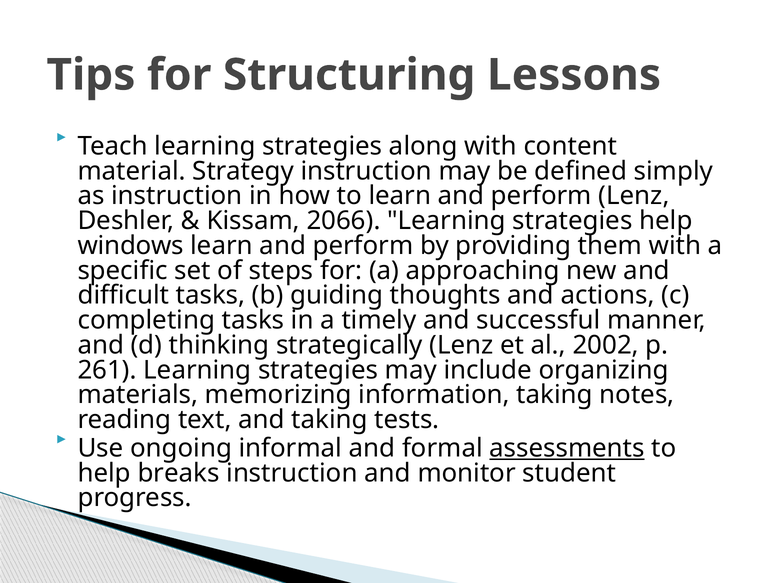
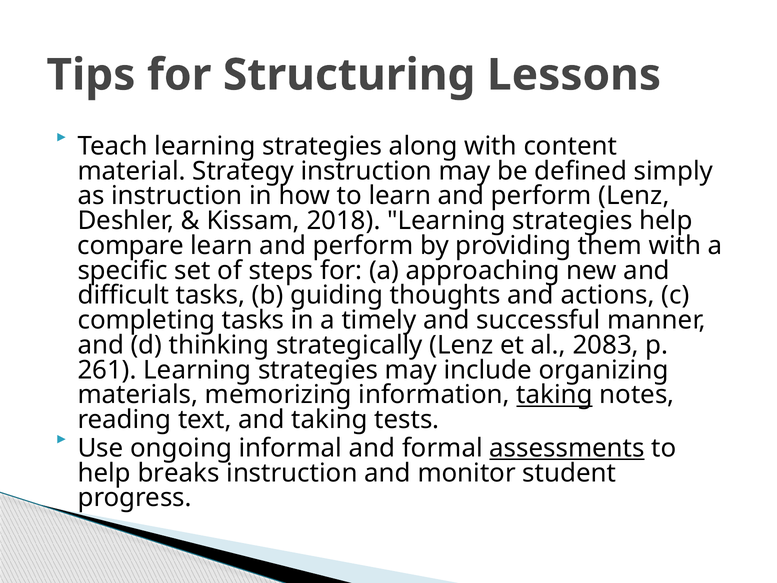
2066: 2066 -> 2018
windows: windows -> compare
2002: 2002 -> 2083
taking at (555, 395) underline: none -> present
